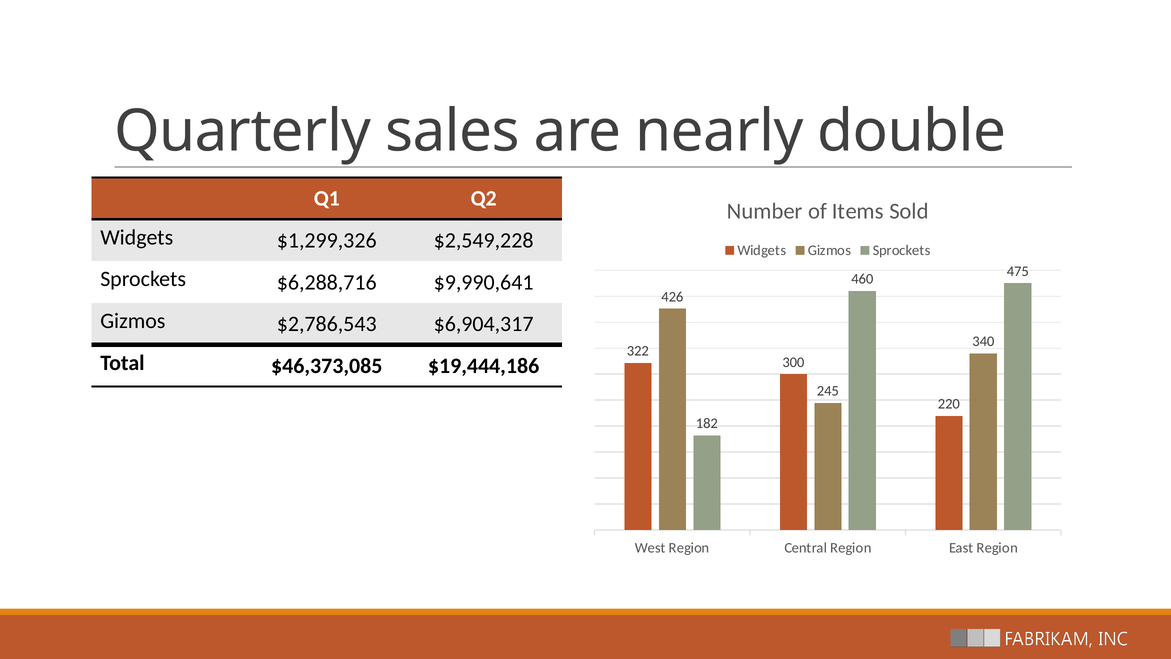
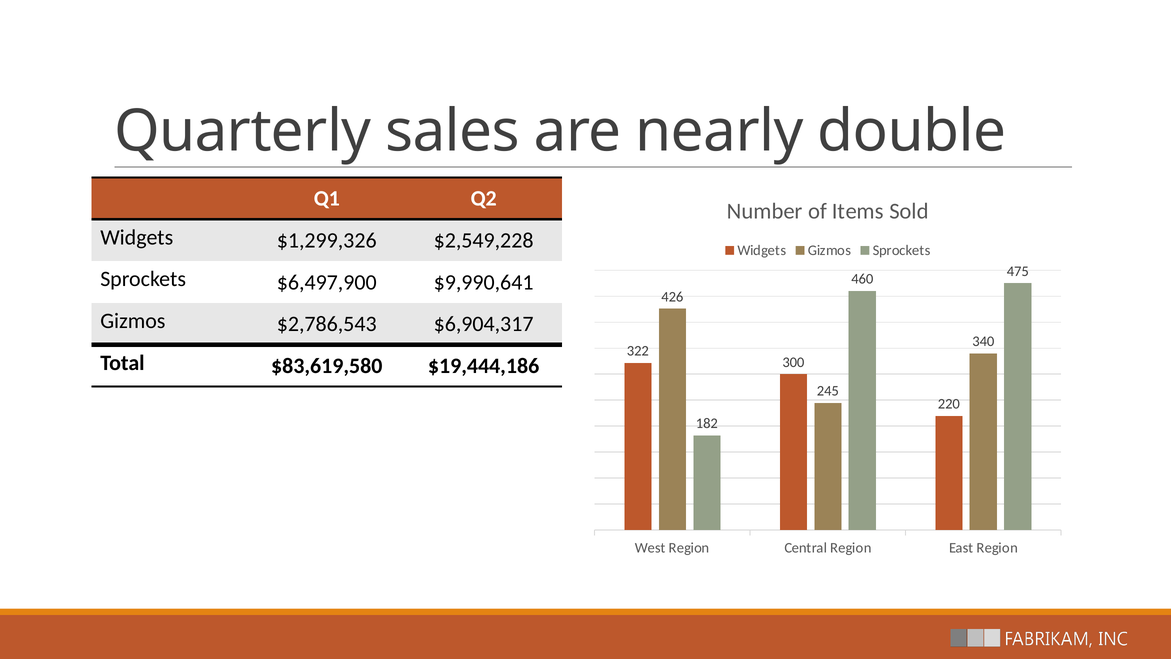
$6,288,716: $6,288,716 -> $6,497,900
$46,373,085: $46,373,085 -> $83,619,580
